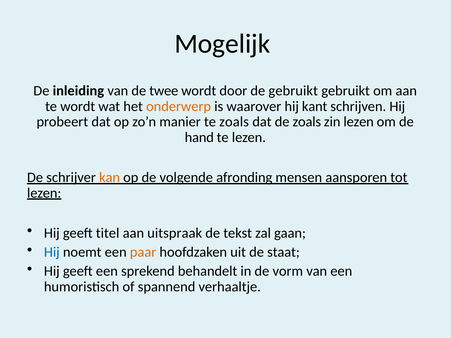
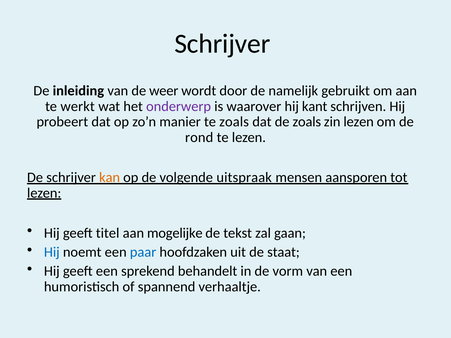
Mogelijk at (222, 44): Mogelijk -> Schrijver
twee: twee -> weer
de gebruikt: gebruikt -> namelijk
te wordt: wordt -> werkt
onderwerp colour: orange -> purple
hand: hand -> rond
afronding: afronding -> uitspraak
uitspraak: uitspraak -> mogelijke
paar colour: orange -> blue
